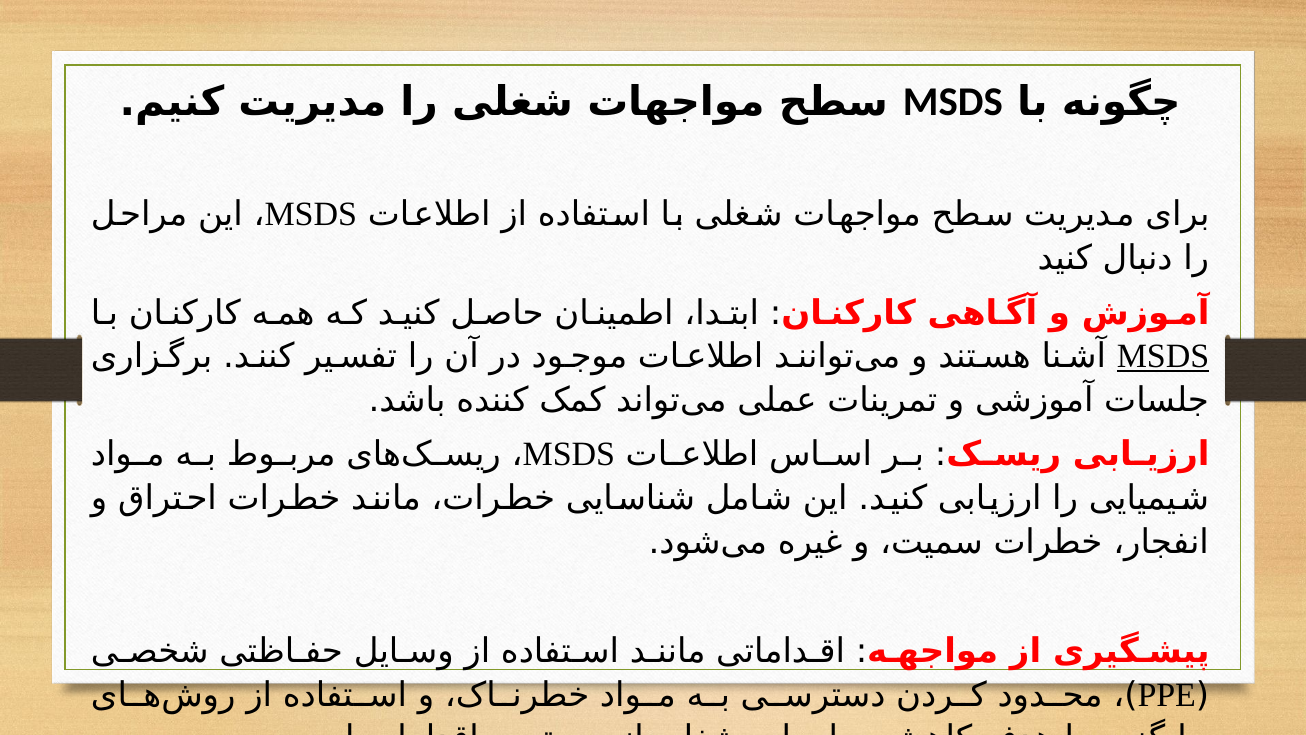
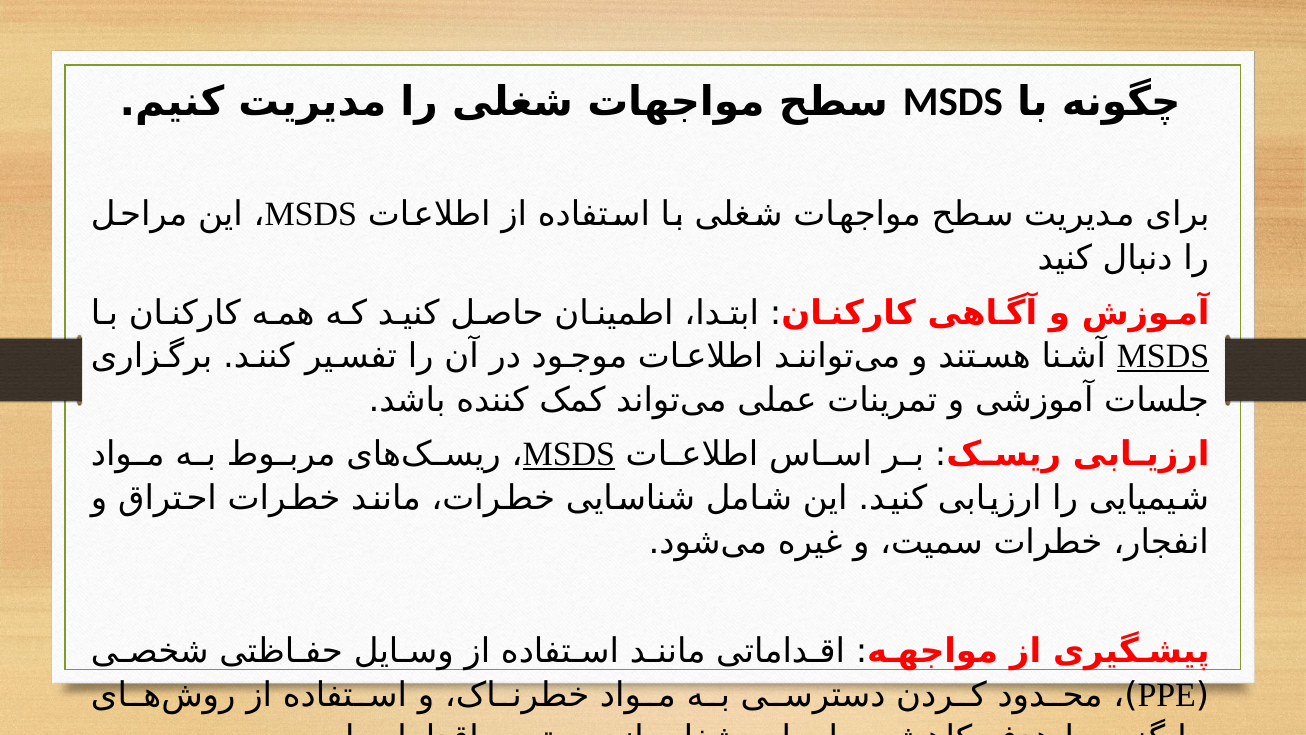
MSDS at (569, 454) underline: none -> present
